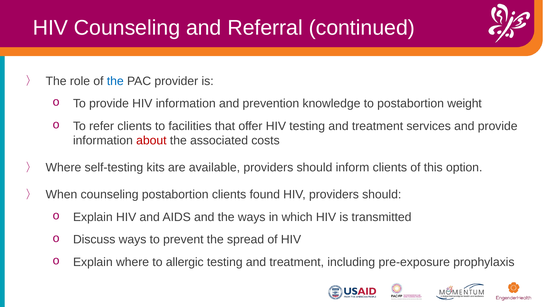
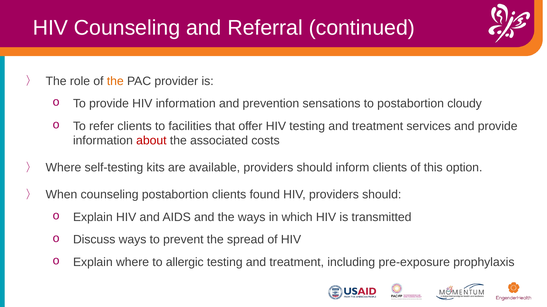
the at (115, 81) colour: blue -> orange
knowledge: knowledge -> sensations
weight: weight -> cloudy
